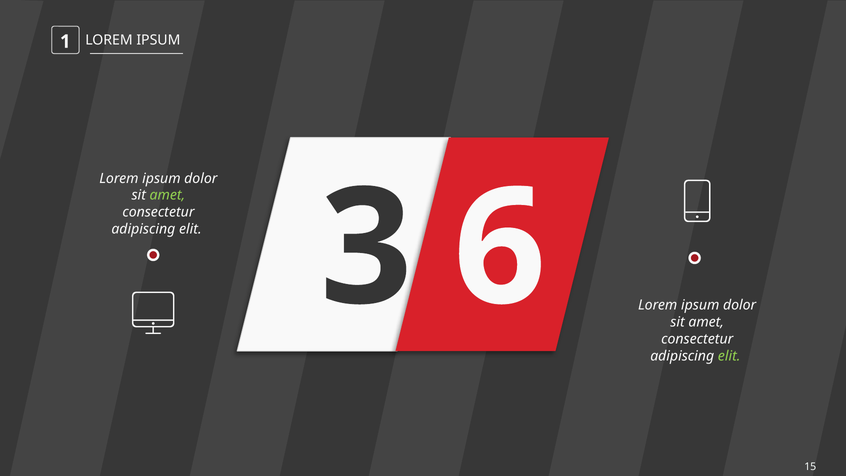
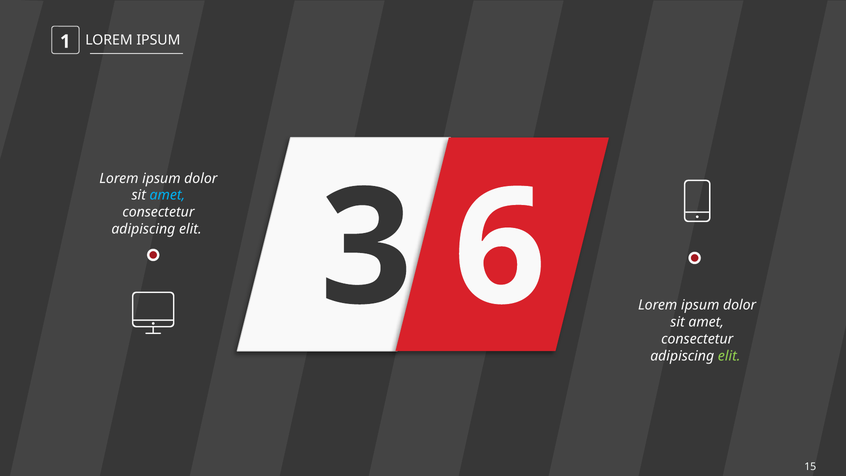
amet at (167, 195) colour: light green -> light blue
